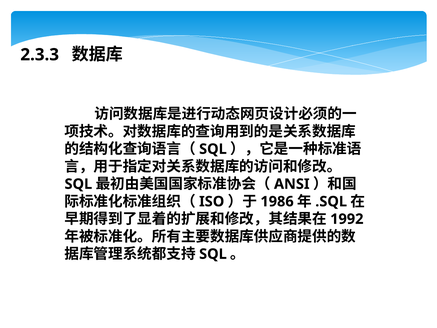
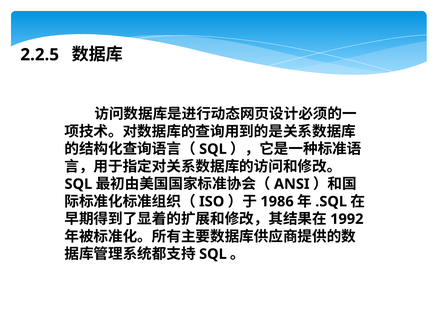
2.3.3: 2.3.3 -> 2.2.5
